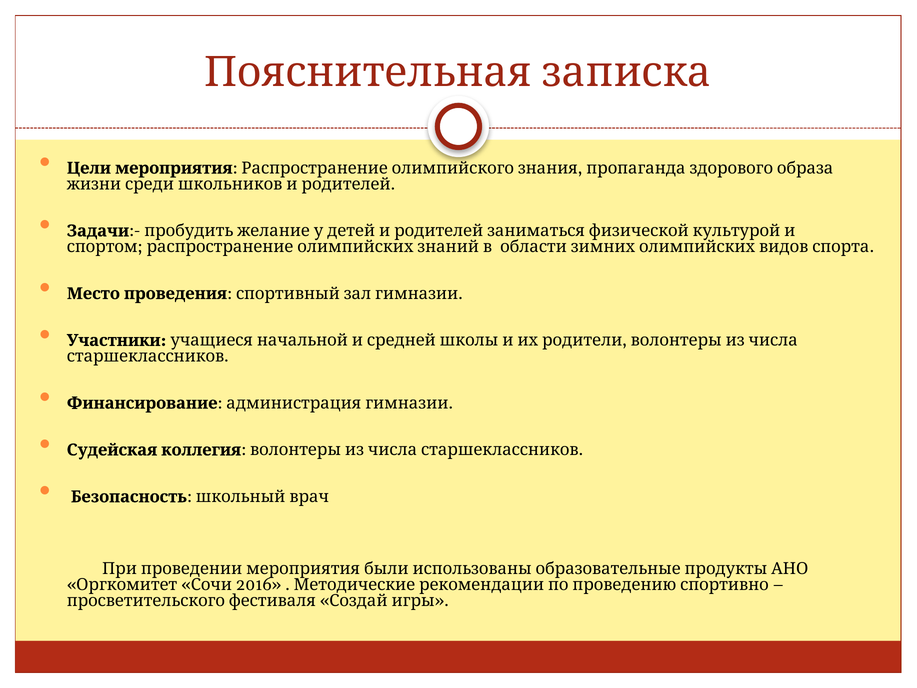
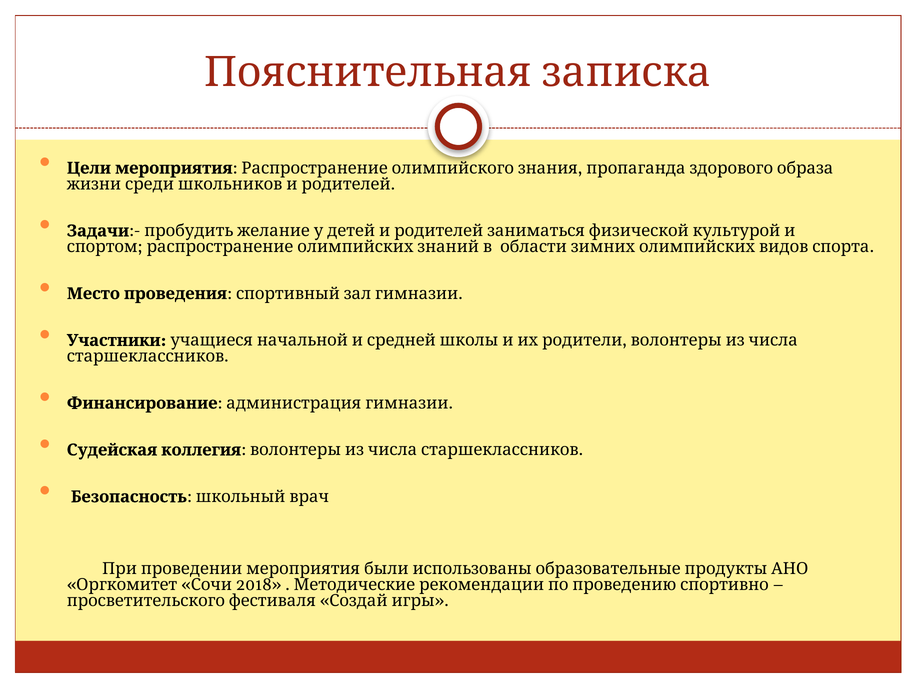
2016: 2016 -> 2018
